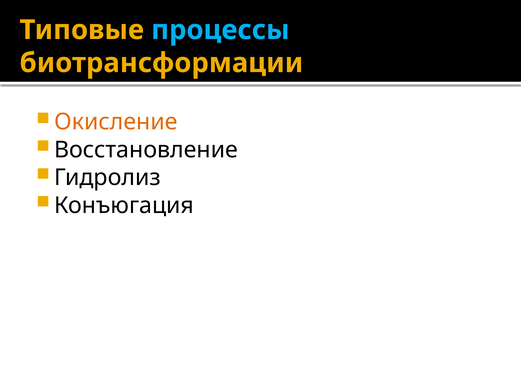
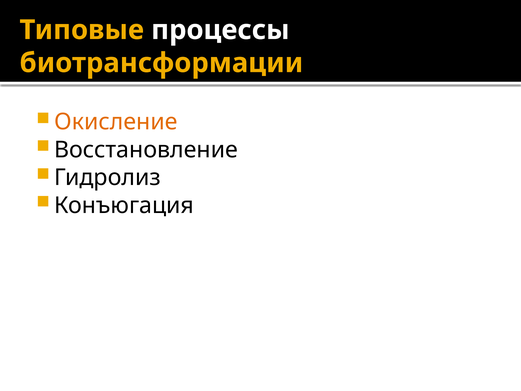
процессы colour: light blue -> white
